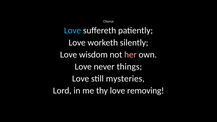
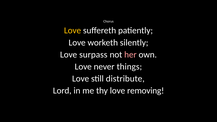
Love at (73, 31) colour: light blue -> yellow
wisdom: wisdom -> surpass
mysteries: mysteries -> distribute
